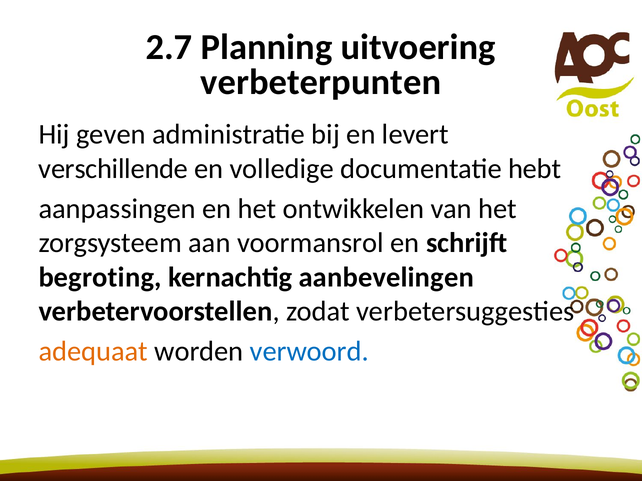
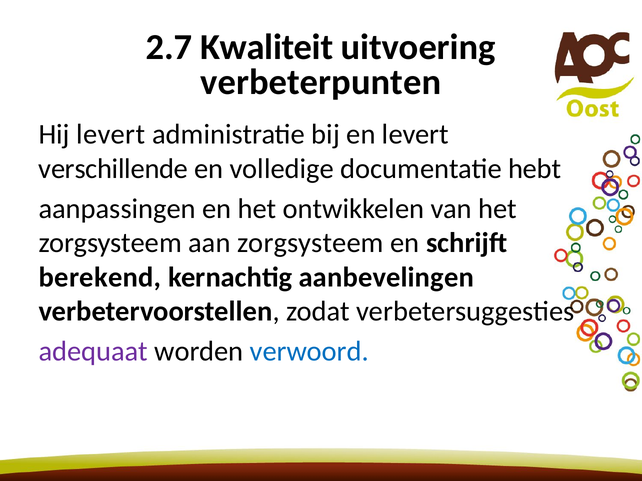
Planning: Planning -> Kwaliteit
Hij geven: geven -> levert
aan voormansrol: voormansrol -> zorgsysteem
begroting: begroting -> berekend
adequaat colour: orange -> purple
